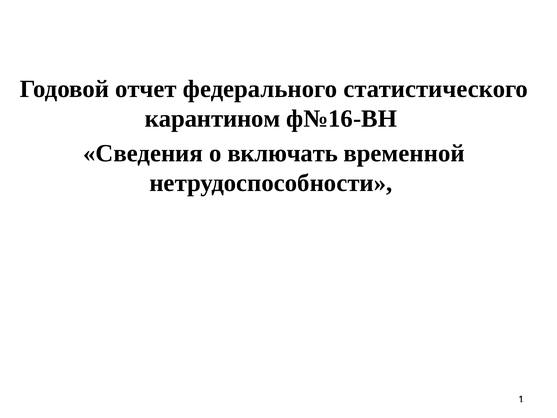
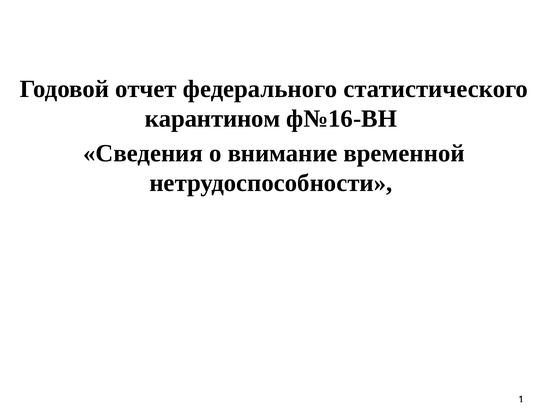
включать: включать -> внимание
